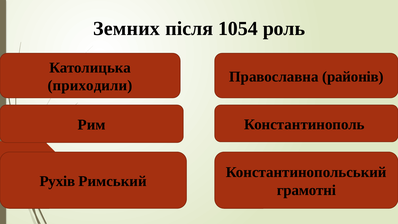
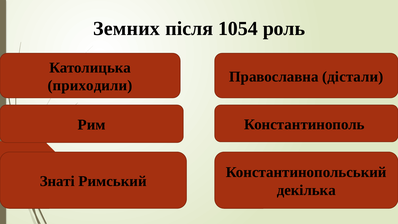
районів: районів -> дістали
Рухів: Рухів -> Знаті
грамотні: грамотні -> декілька
